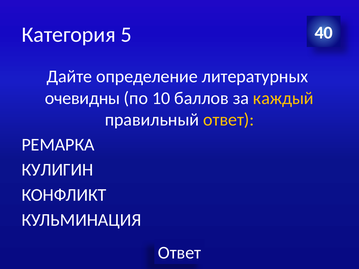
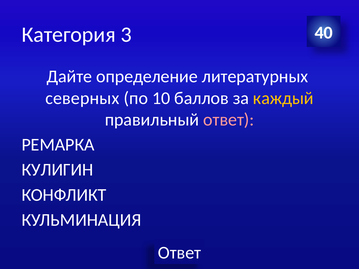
5: 5 -> 3
очевидны: очевидны -> северных
ответ at (229, 120) colour: yellow -> pink
